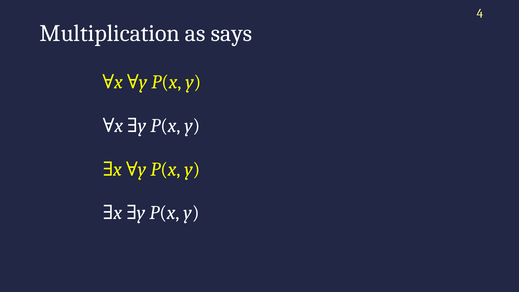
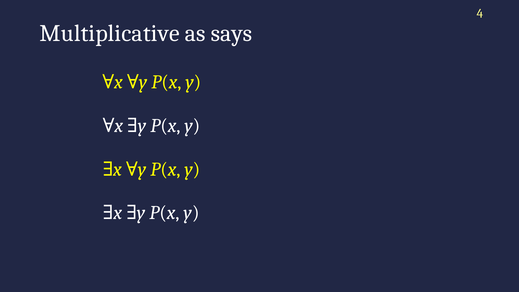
Multiplication: Multiplication -> Multiplicative
